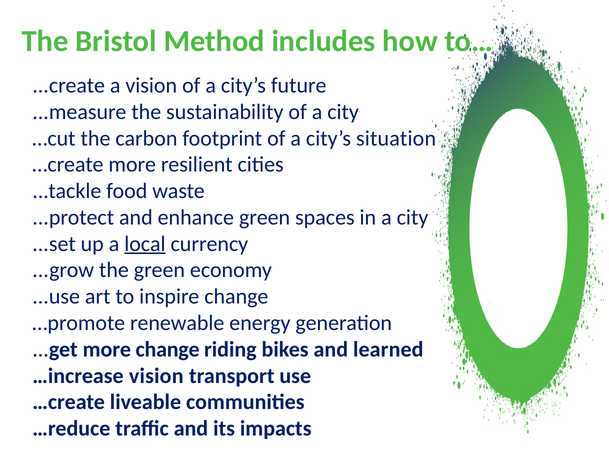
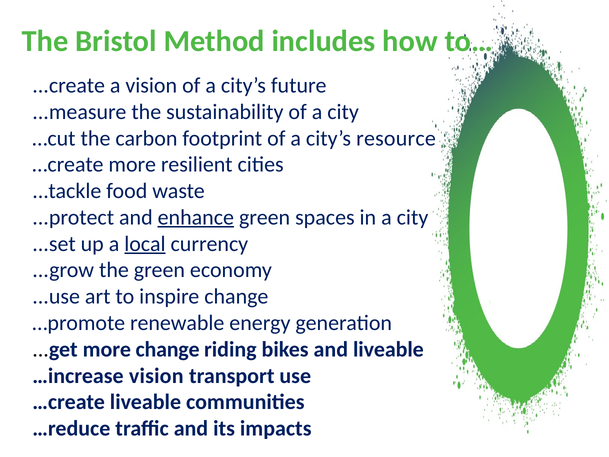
situation: situation -> resource
enhance underline: none -> present
and learned: learned -> liveable
